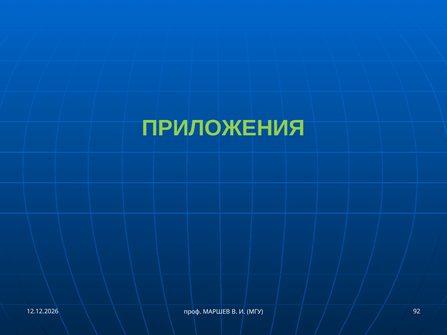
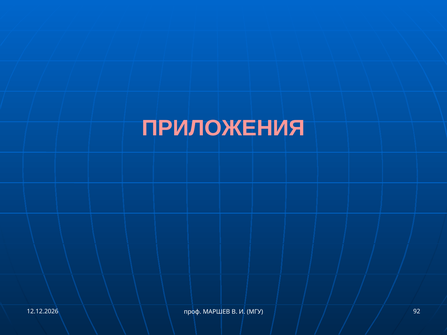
ПРИЛОЖЕНИЯ colour: light green -> pink
